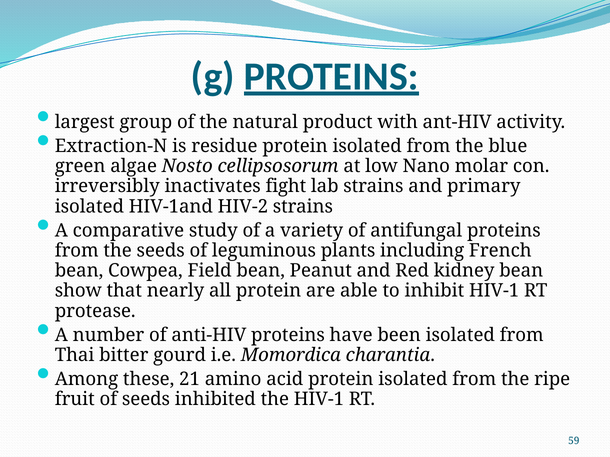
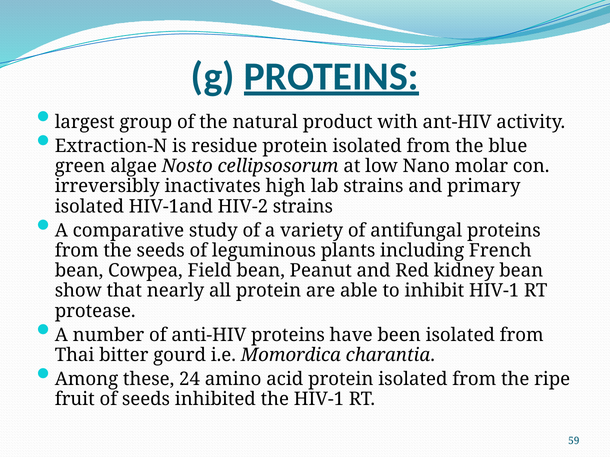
fight: fight -> high
21: 21 -> 24
